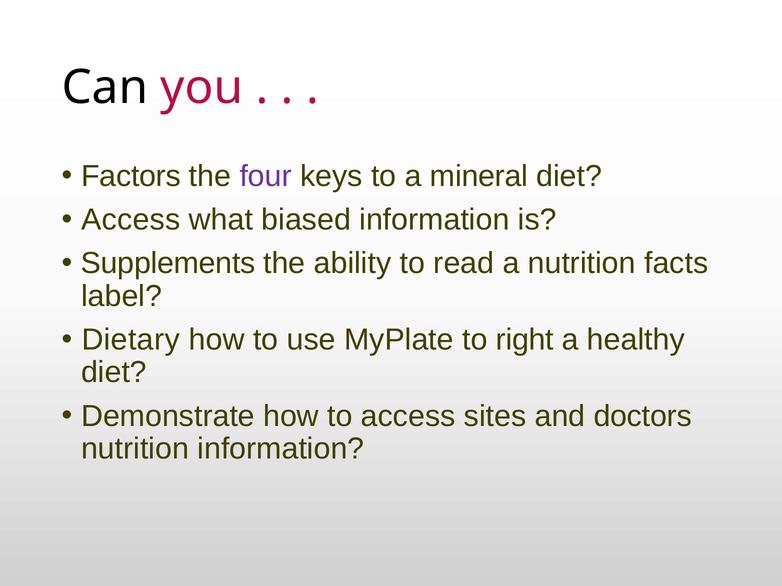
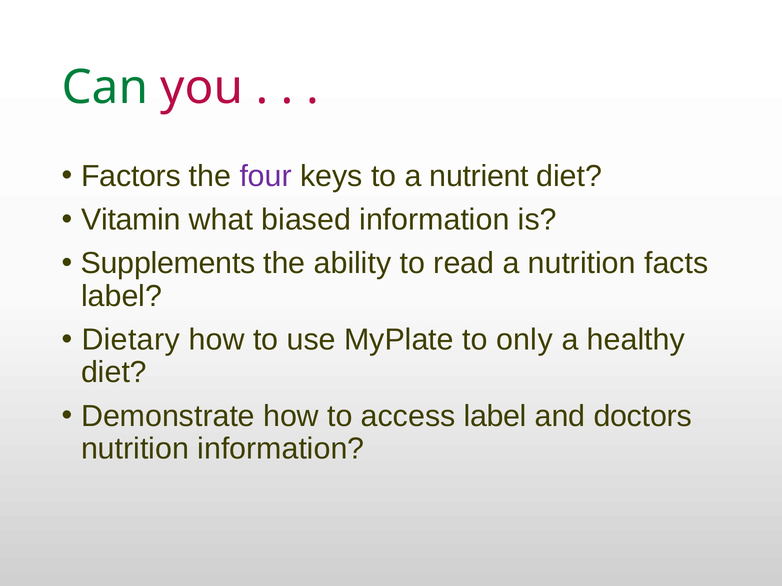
Can colour: black -> green
mineral: mineral -> nutrient
Access at (131, 220): Access -> Vitamin
right: right -> only
access sites: sites -> label
